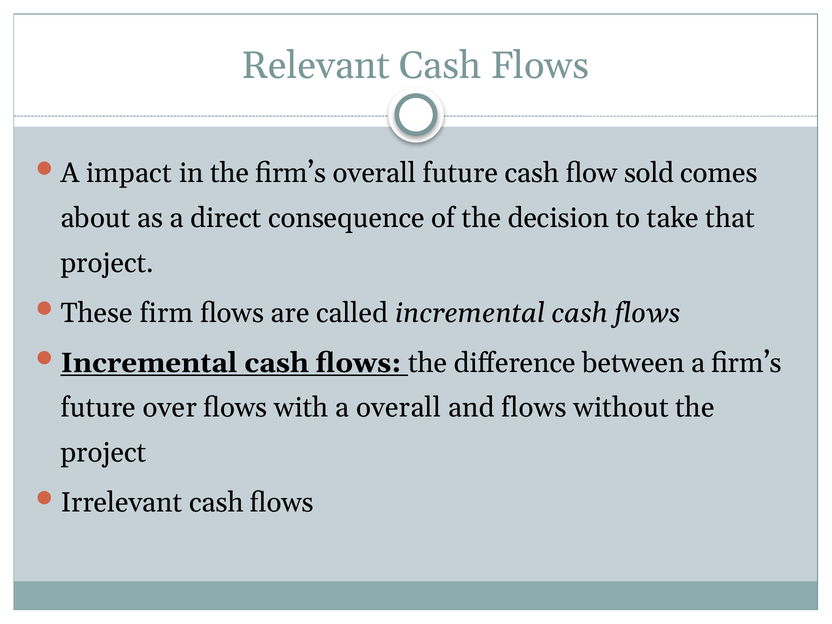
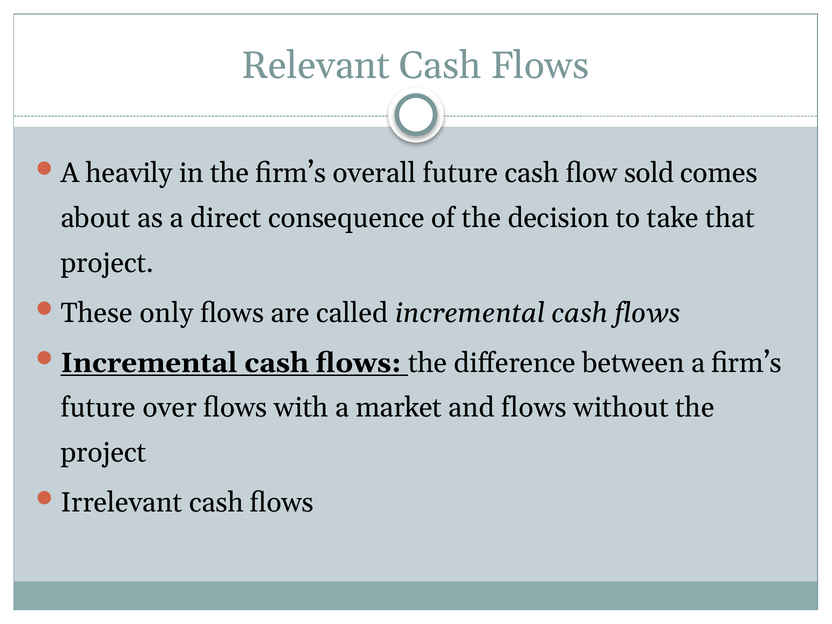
impact: impact -> heavily
firm: firm -> only
a overall: overall -> market
